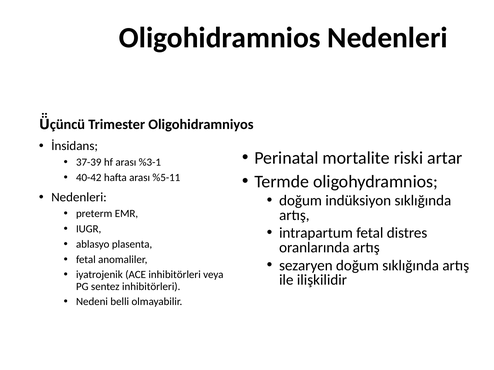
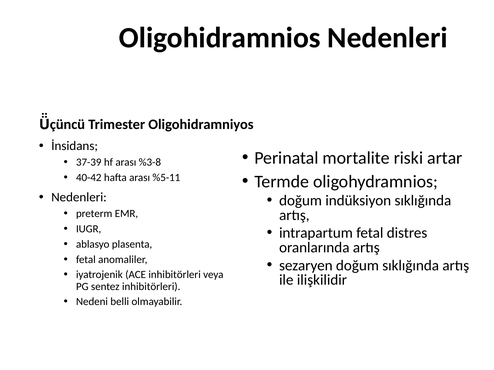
%3-1: %3-1 -> %3-8
